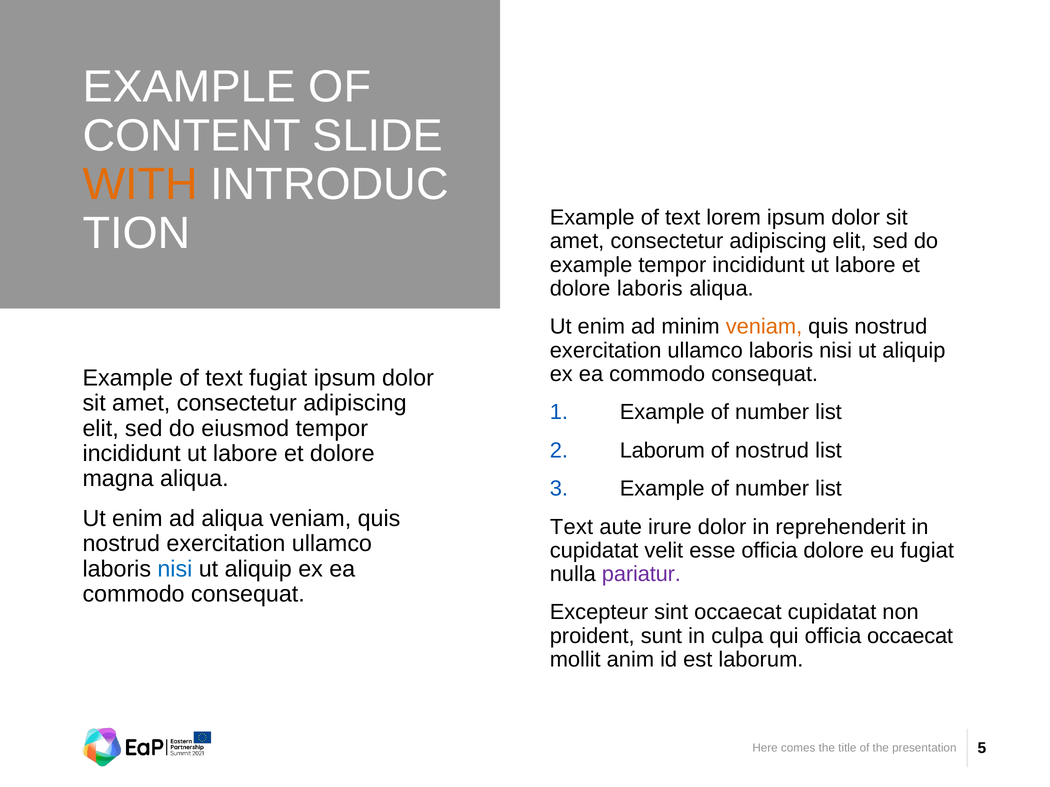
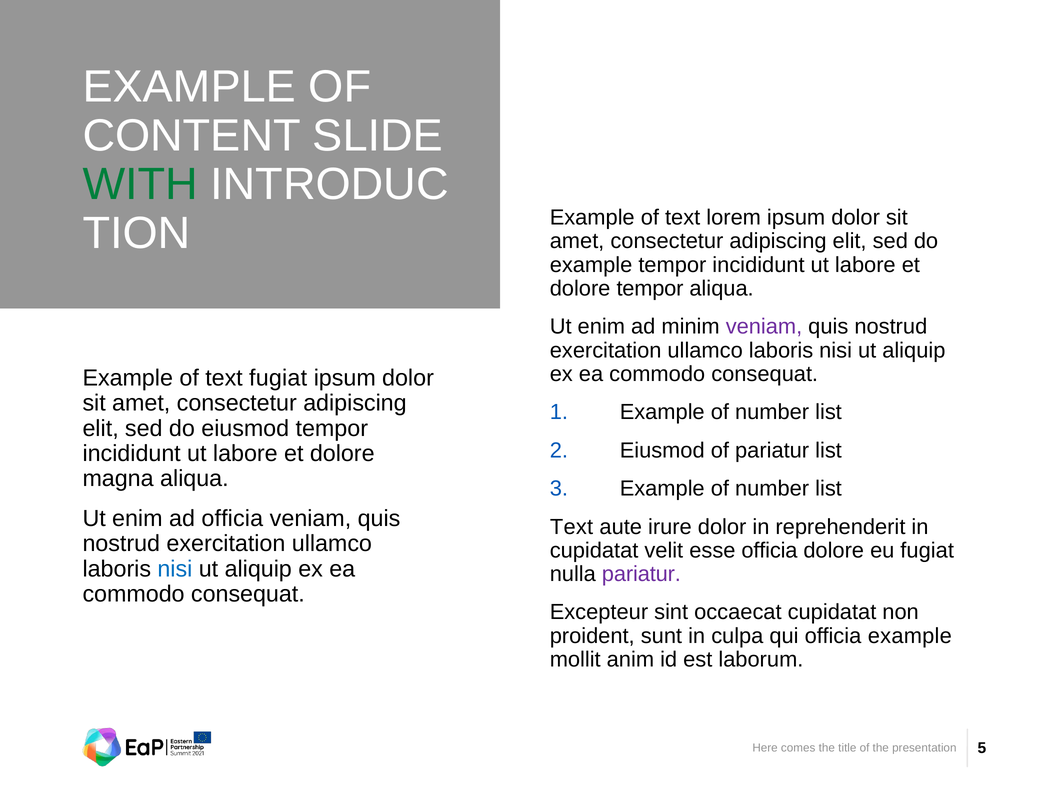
WITH colour: orange -> green
dolore laboris: laboris -> tempor
veniam at (764, 327) colour: orange -> purple
Laborum at (662, 451): Laborum -> Eiusmod
of nostrud: nostrud -> pariatur
ad aliqua: aliqua -> officia
officia occaecat: occaecat -> example
